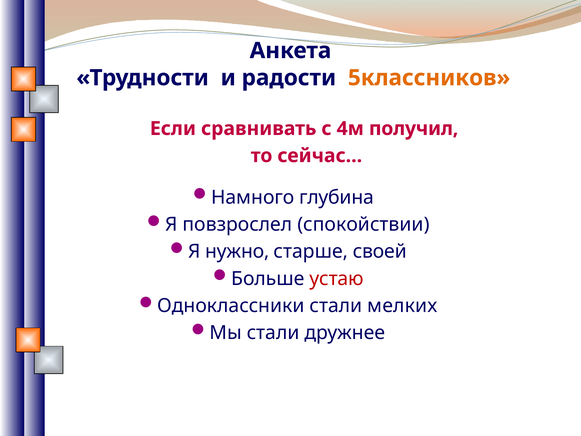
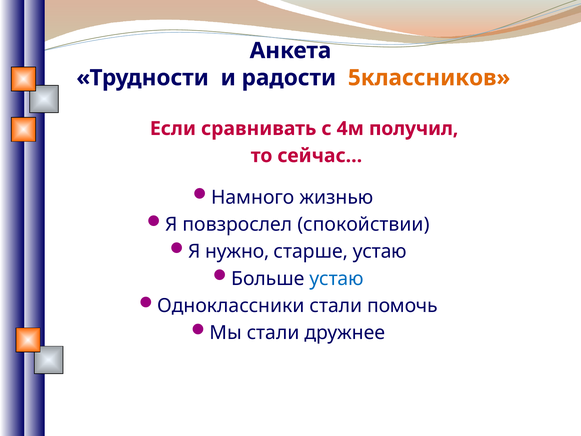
глубина: глубина -> жизнью
старше своей: своей -> устаю
устаю at (337, 278) colour: red -> blue
мелких: мелких -> помочь
